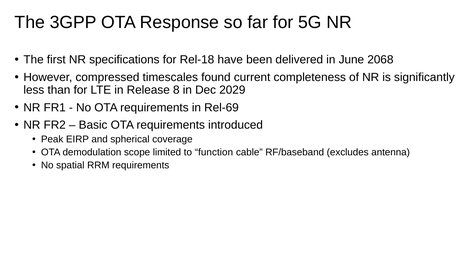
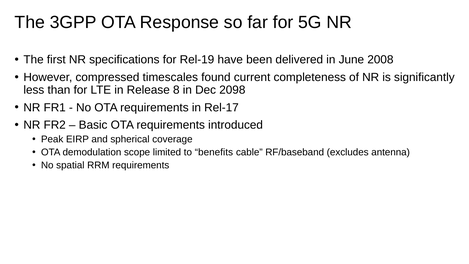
Rel-18: Rel-18 -> Rel-19
2068: 2068 -> 2008
2029: 2029 -> 2098
Rel-69: Rel-69 -> Rel-17
function: function -> benefits
